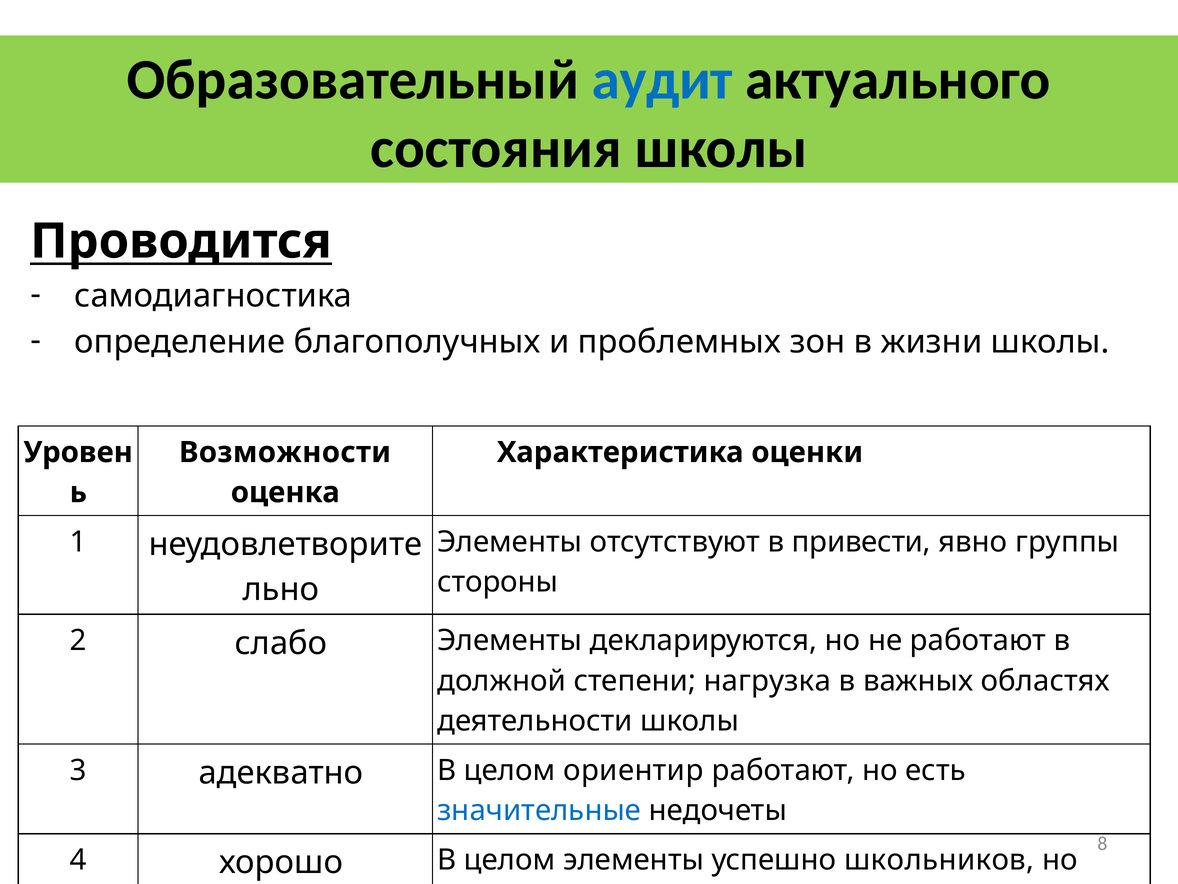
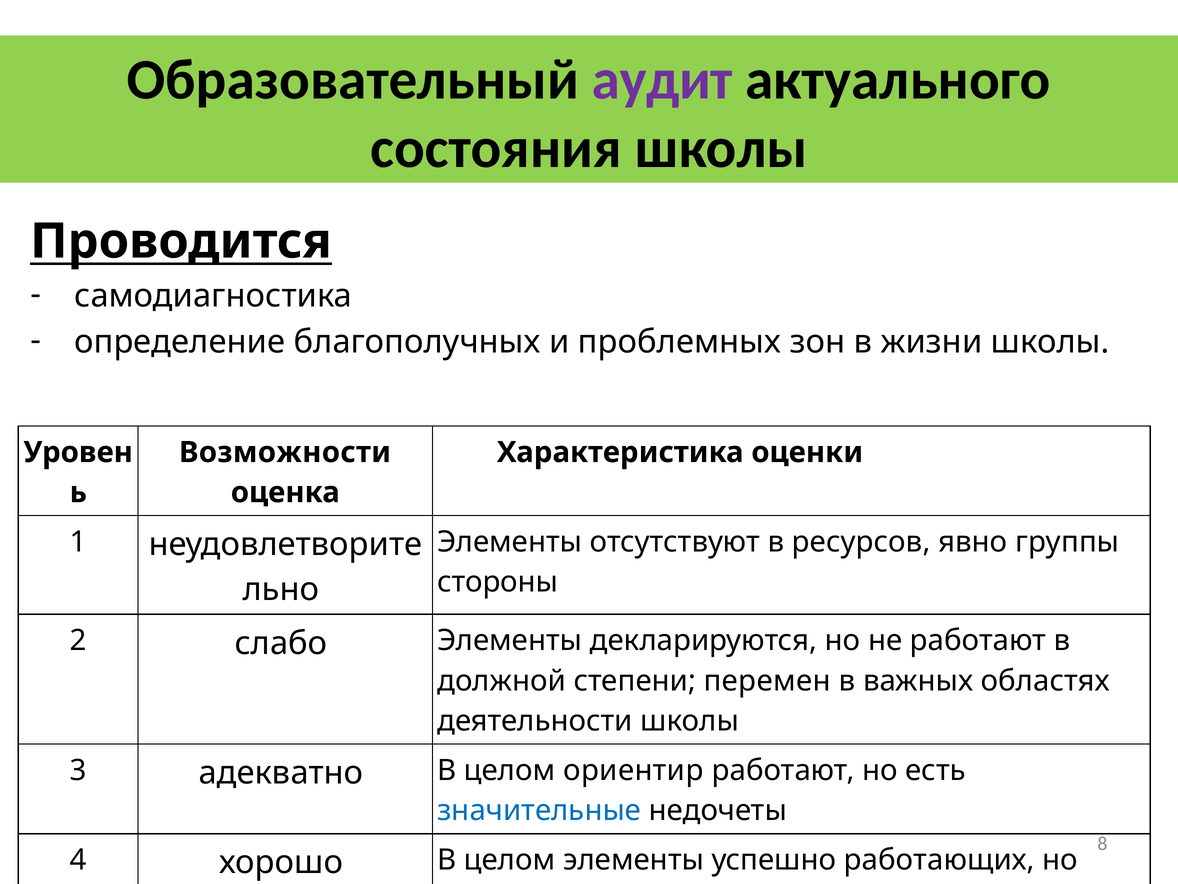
аудит colour: blue -> purple
привести: привести -> ресурсов
нагрузка: нагрузка -> перемен
школьников: школьников -> работающих
